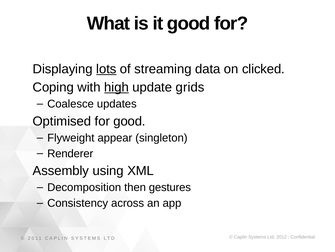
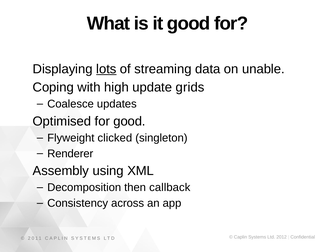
clicked: clicked -> unable
high underline: present -> none
appear: appear -> clicked
gestures: gestures -> callback
